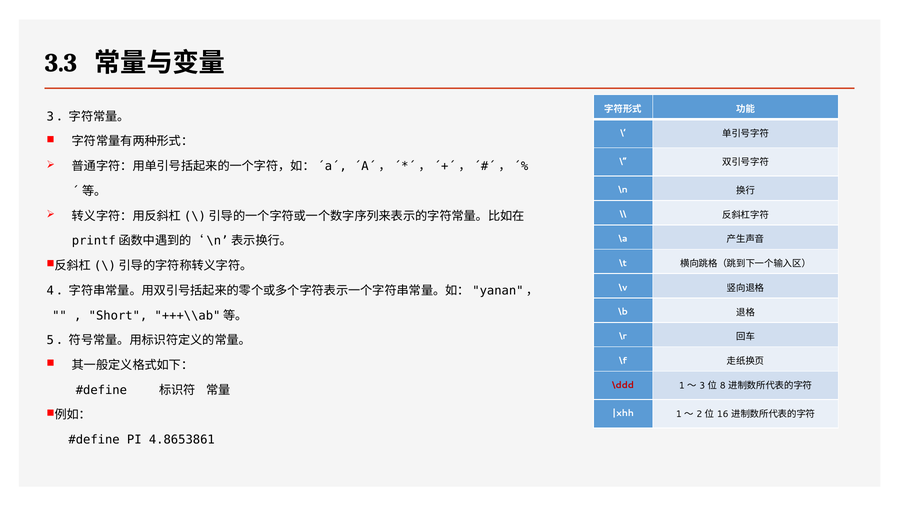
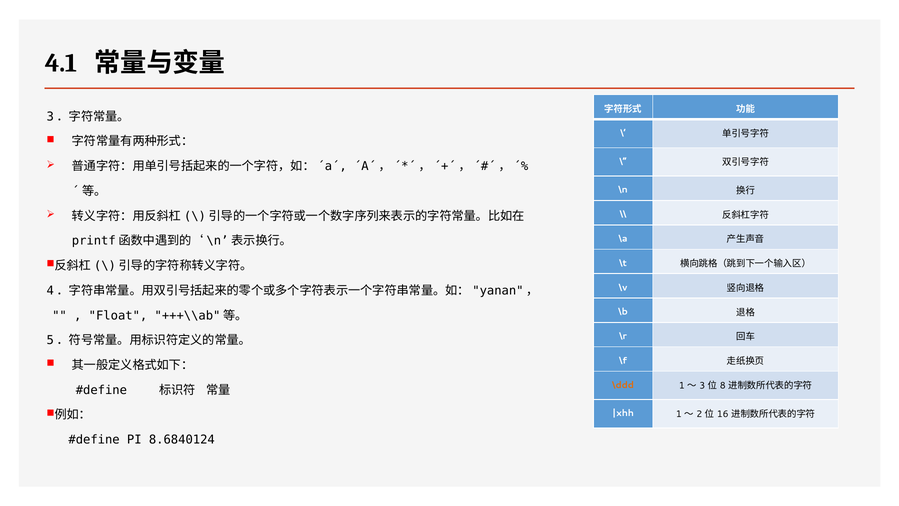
3.3: 3.3 -> 4.1
Short: Short -> Float
\ddd colour: red -> orange
4.8653861: 4.8653861 -> 8.6840124
